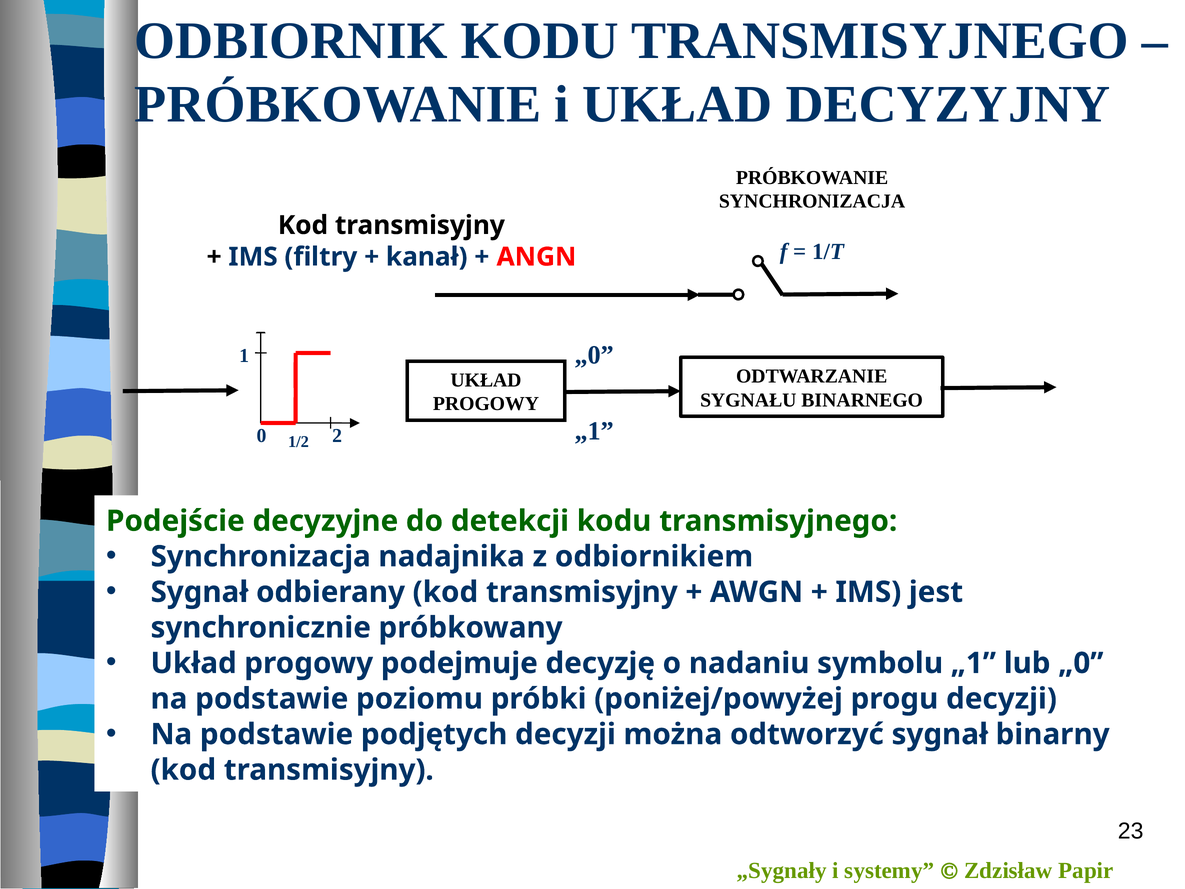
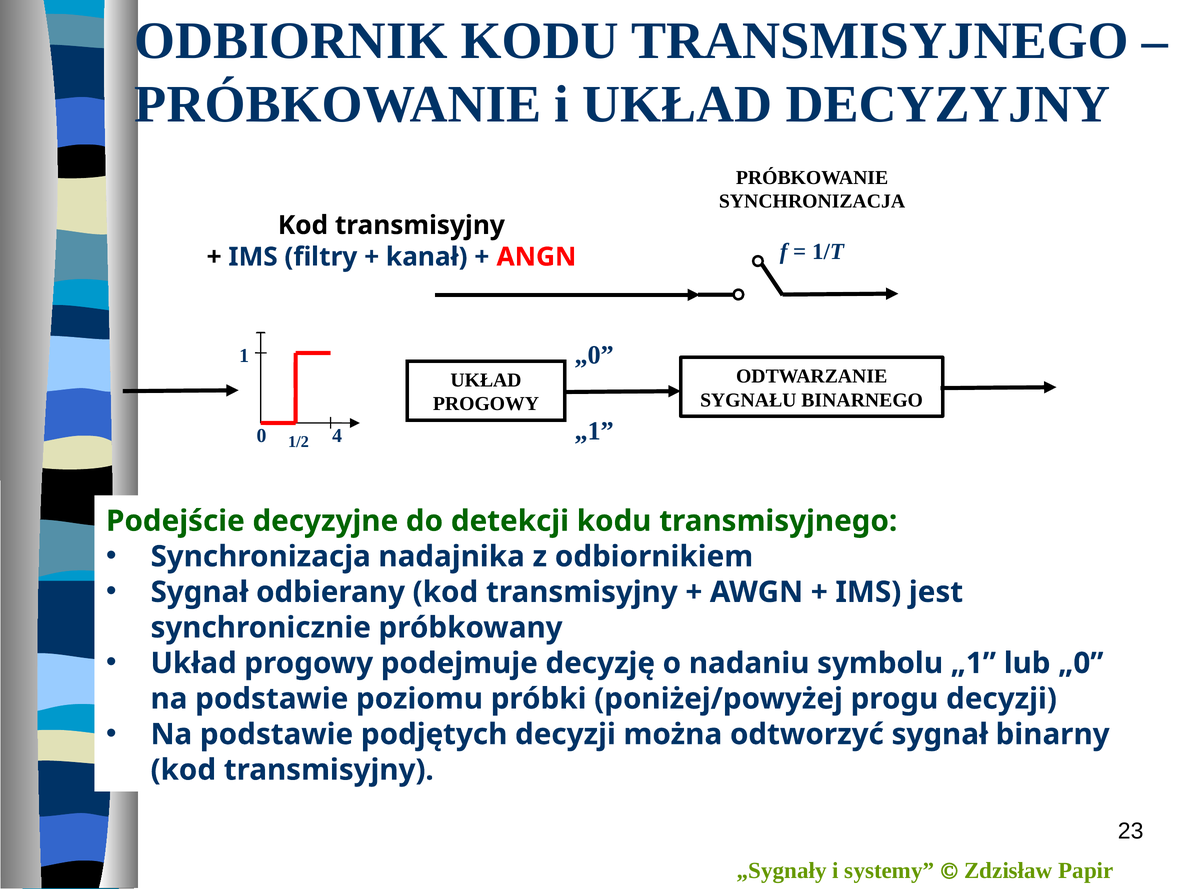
2: 2 -> 4
